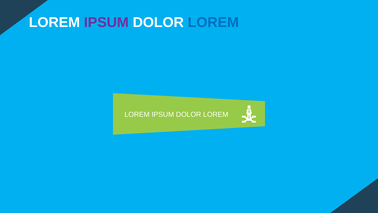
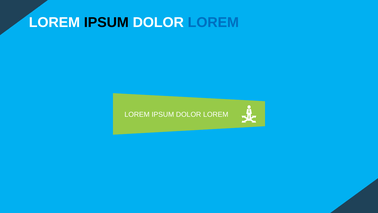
IPSUM at (106, 22) colour: purple -> black
